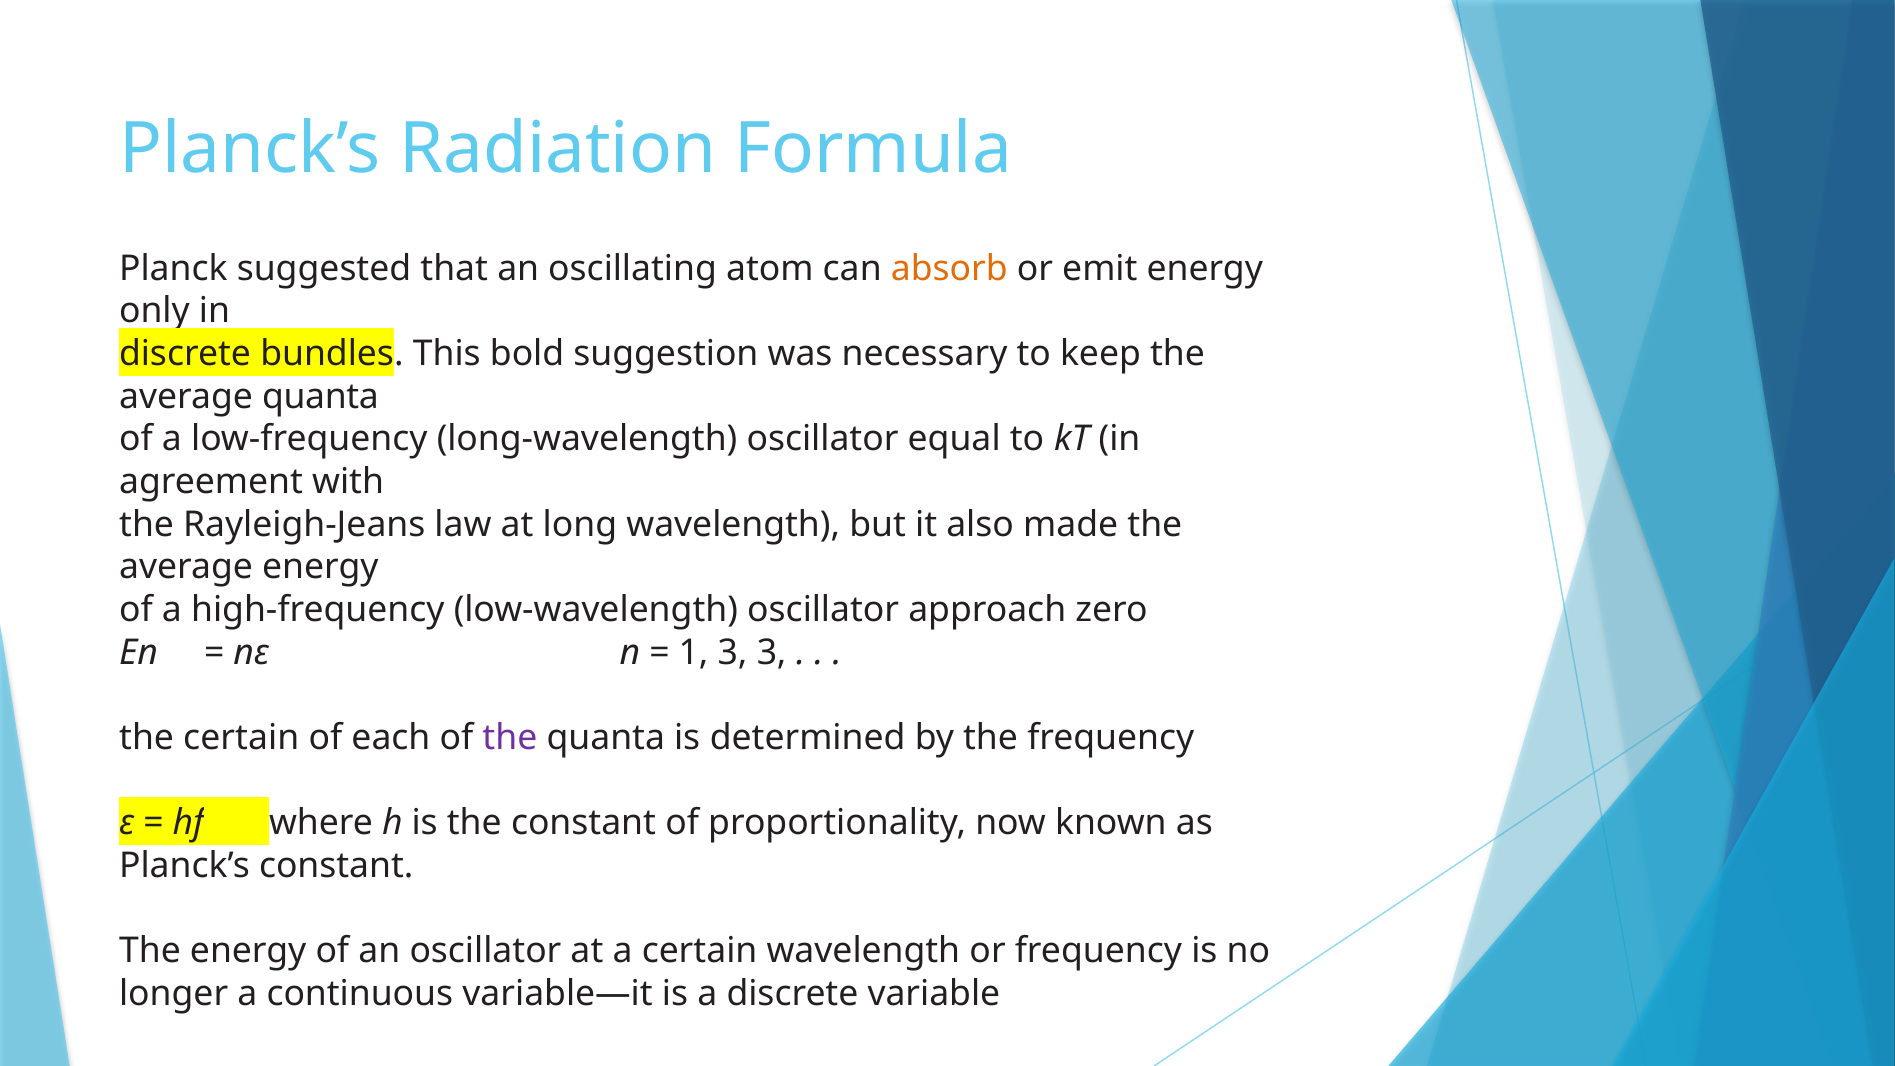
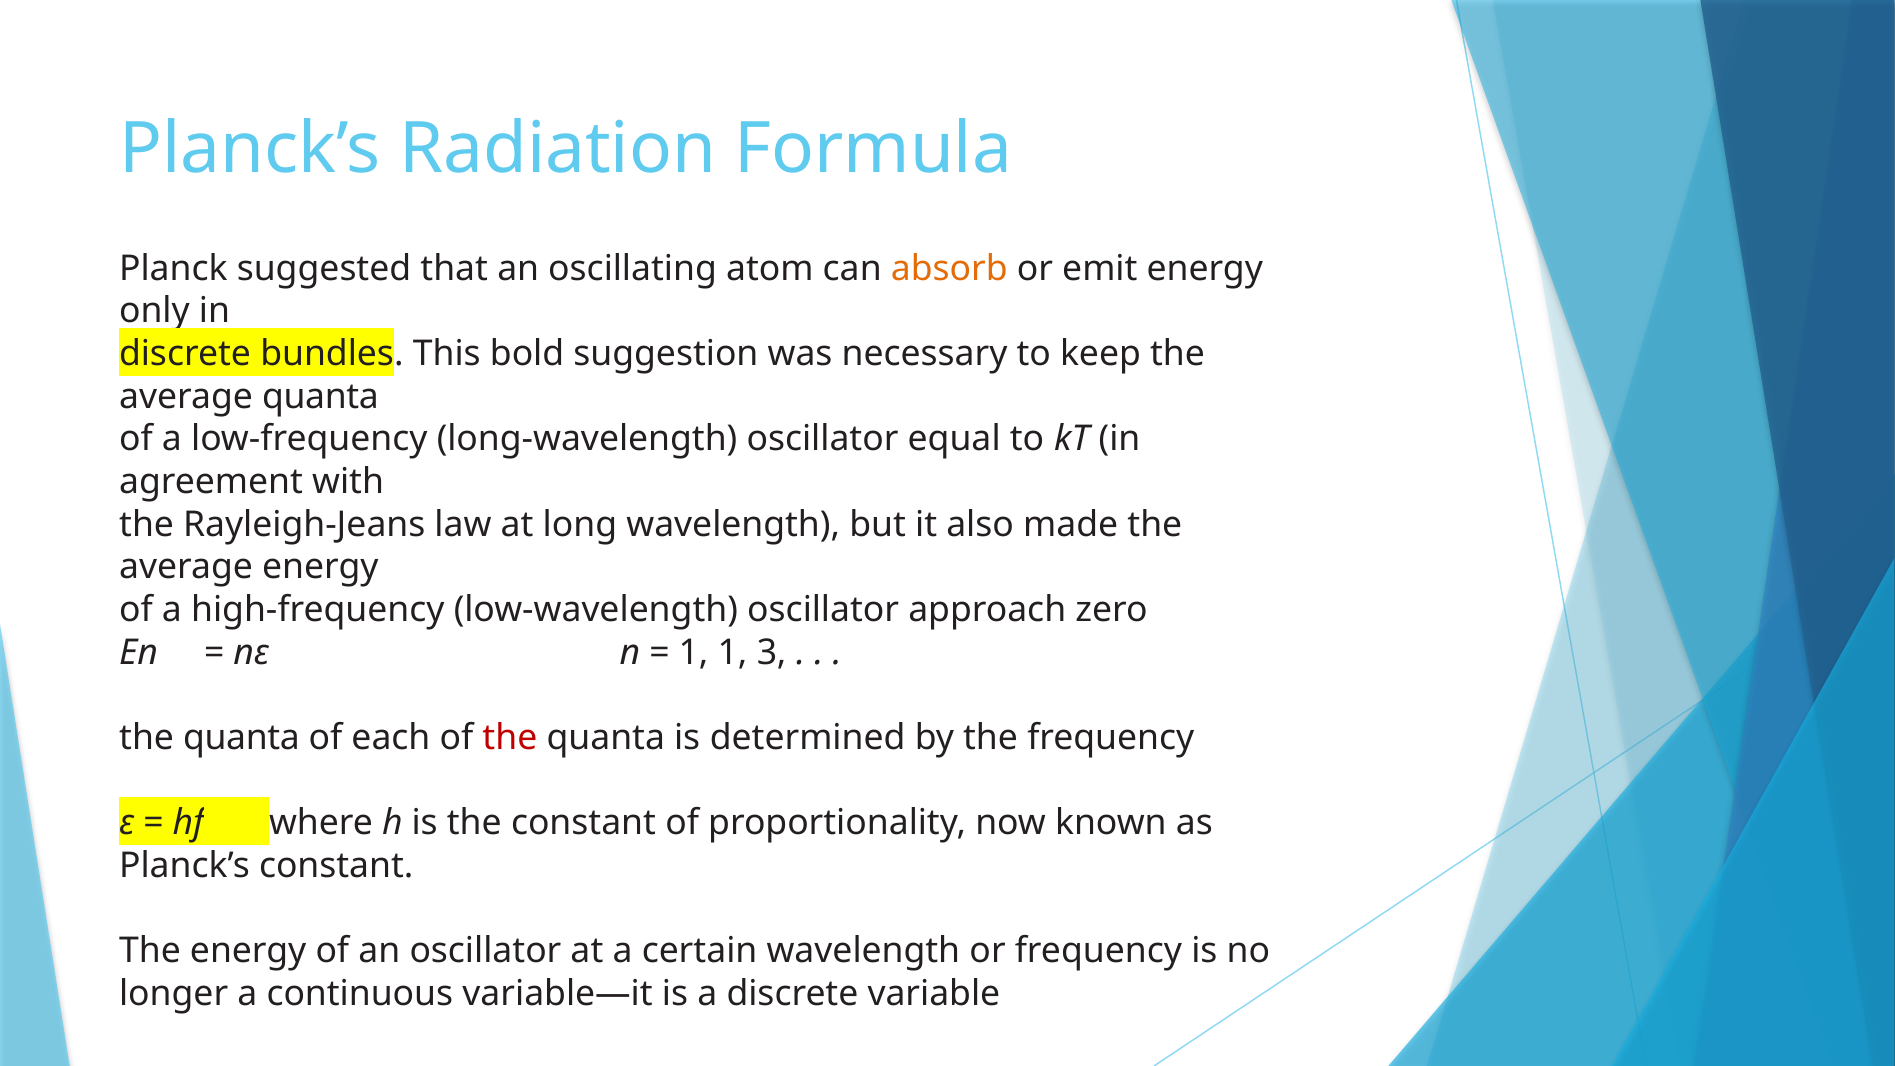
1 3: 3 -> 1
certain at (241, 738): certain -> quanta
the at (510, 738) colour: purple -> red
